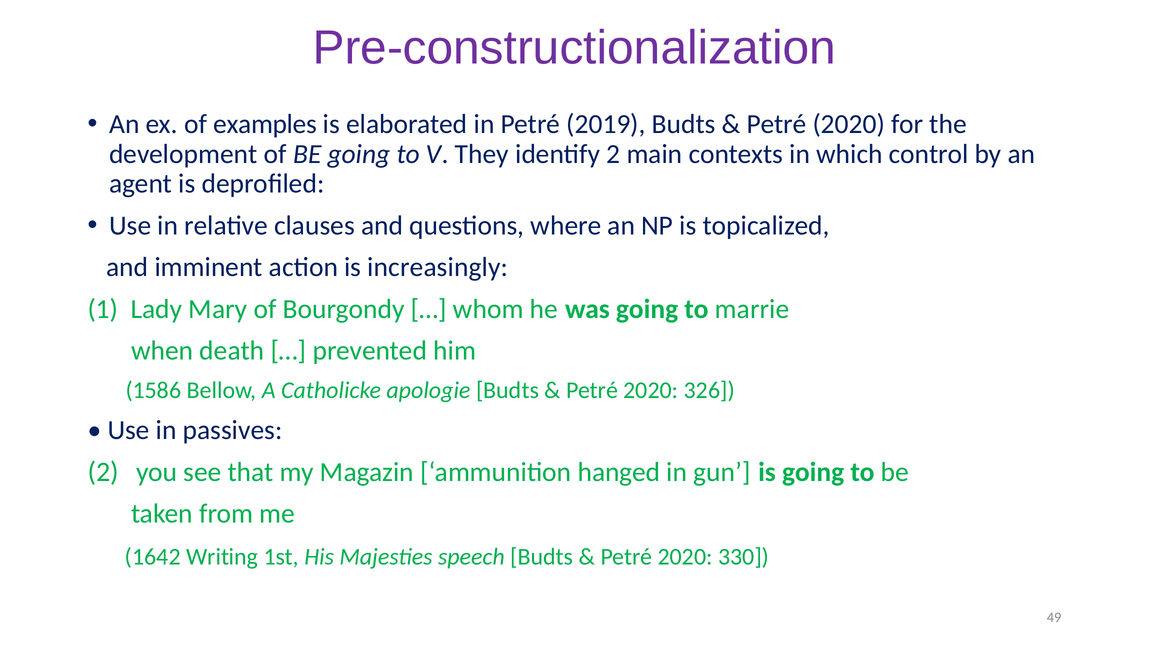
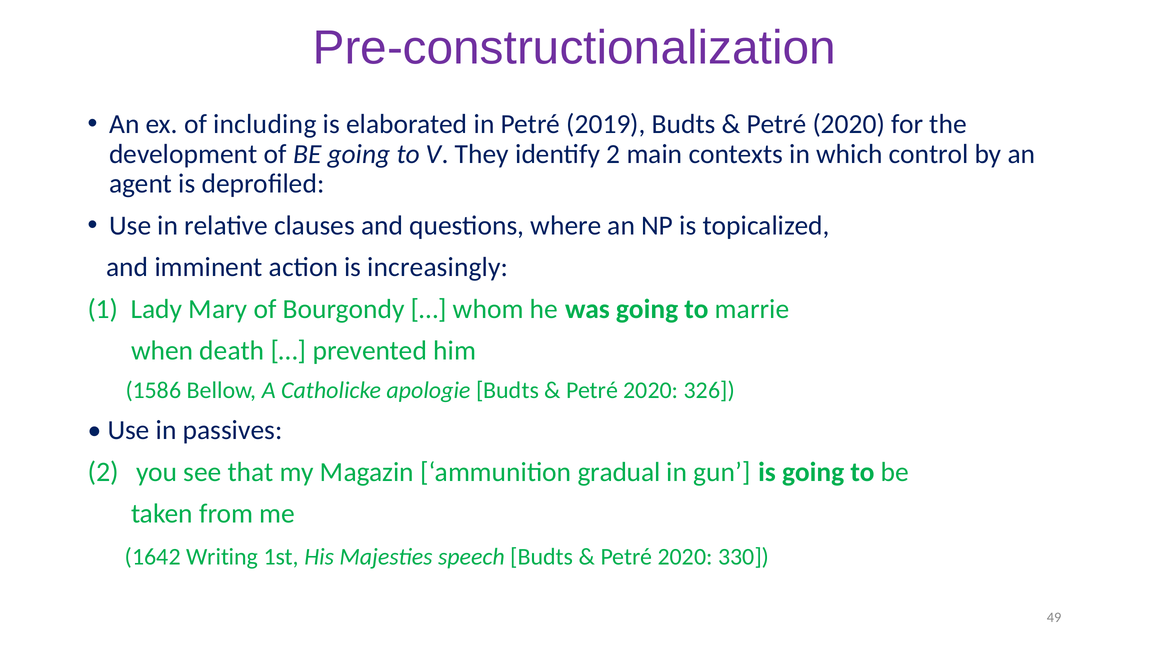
examples: examples -> including
hanged: hanged -> gradual
